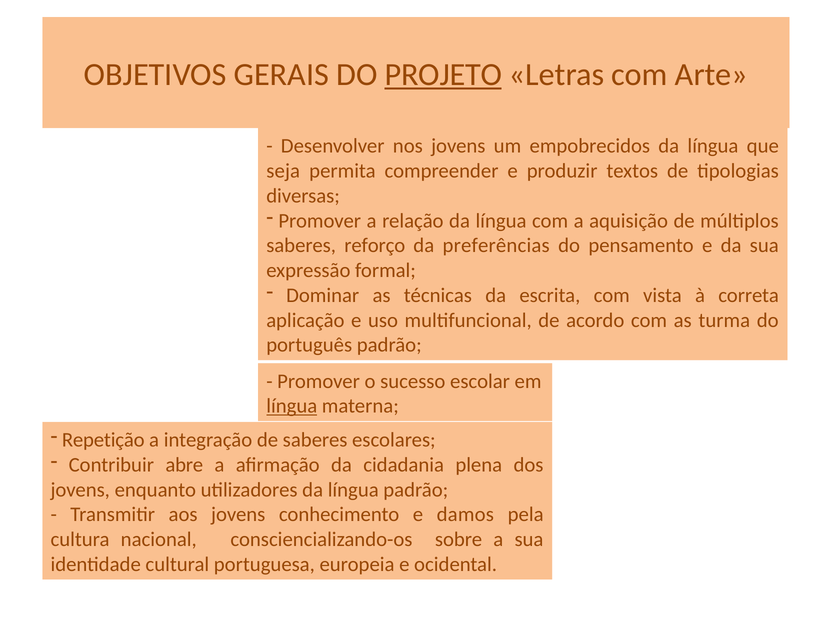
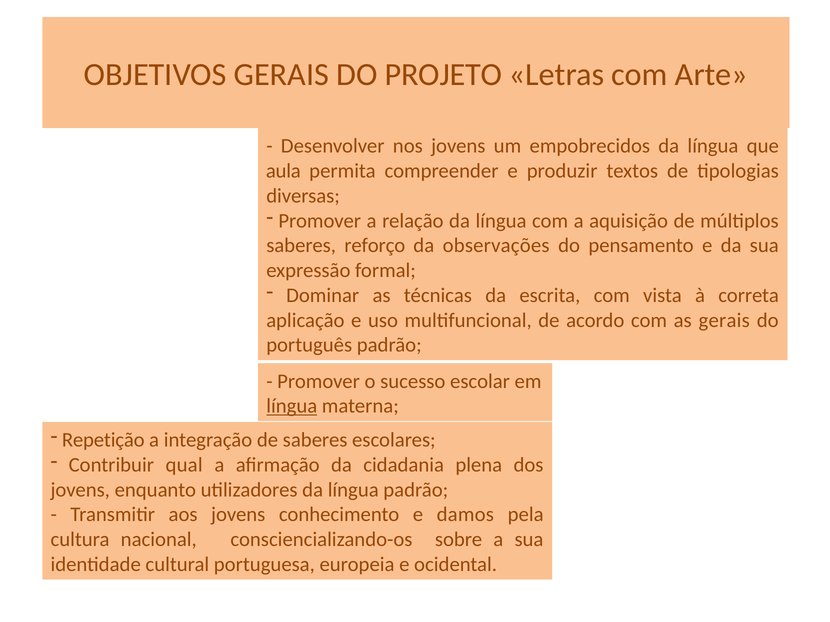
PROJETO underline: present -> none
seja: seja -> aula
preferências: preferências -> observações
as turma: turma -> gerais
abre: abre -> qual
